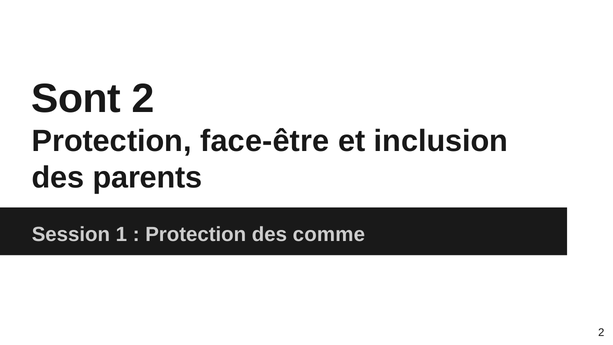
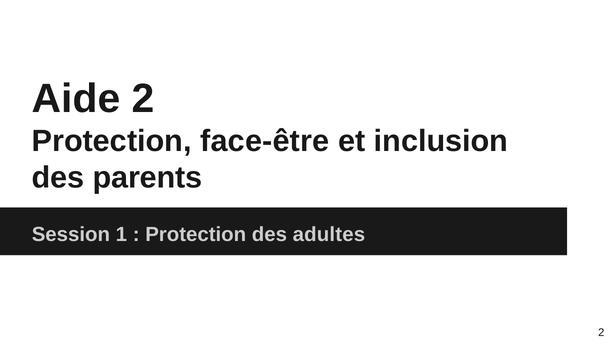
Sont: Sont -> Aide
comme: comme -> adultes
